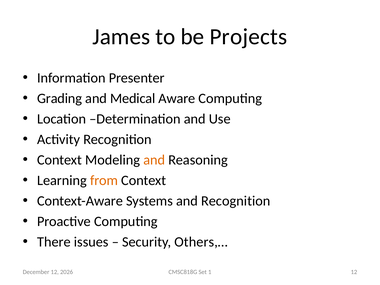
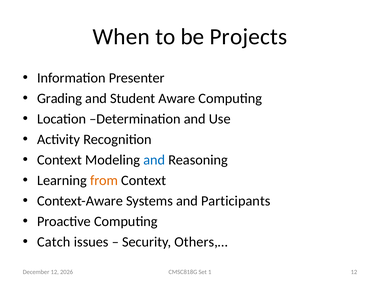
James: James -> When
Medical: Medical -> Student
and at (154, 160) colour: orange -> blue
and Recognition: Recognition -> Participants
There: There -> Catch
